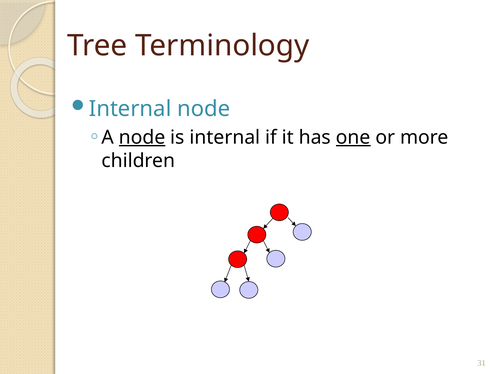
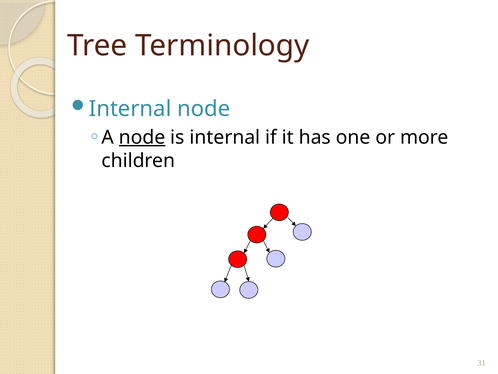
one underline: present -> none
